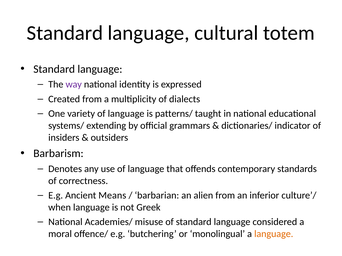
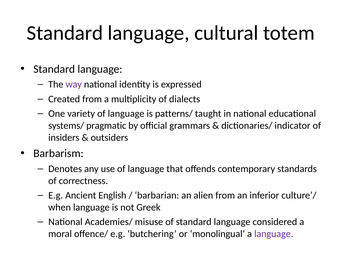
extending: extending -> pragmatic
Means: Means -> English
language at (274, 234) colour: orange -> purple
